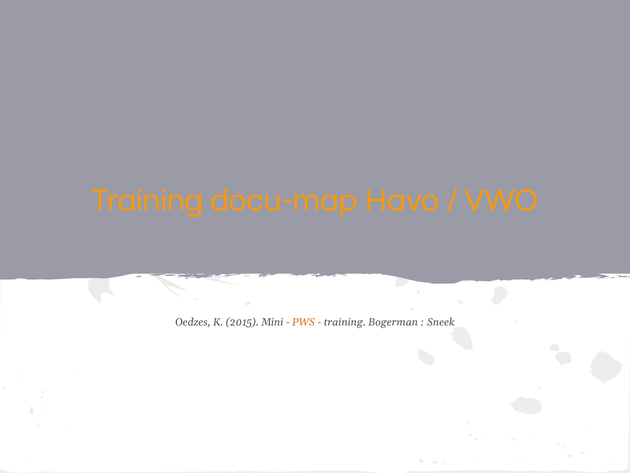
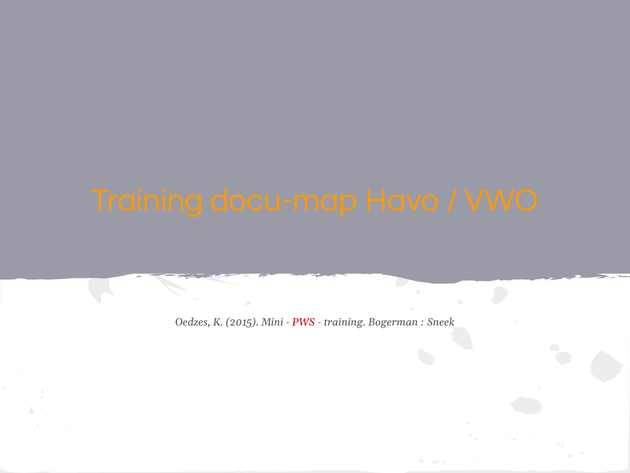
PWS colour: orange -> red
